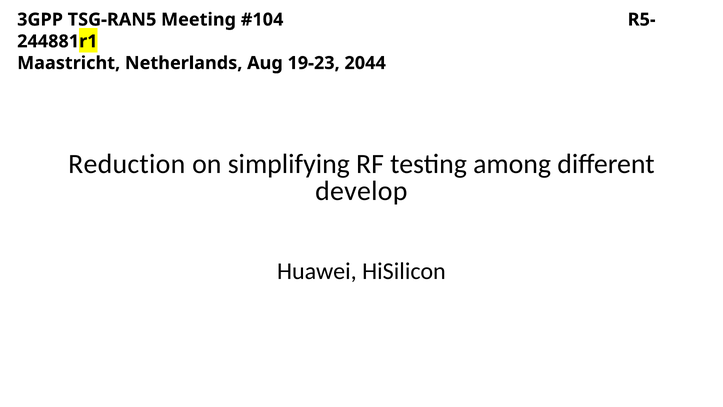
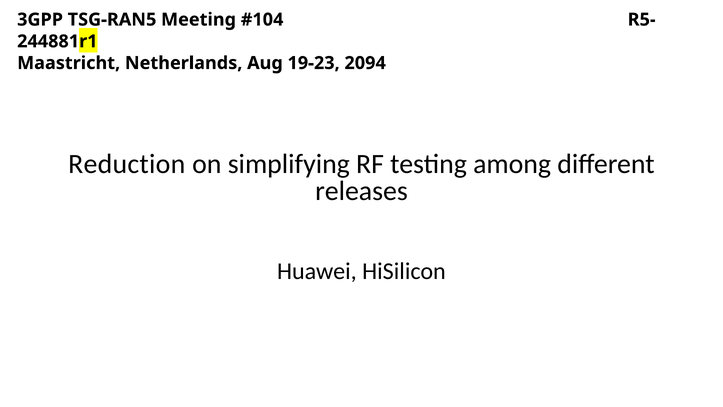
2044: 2044 -> 2094
develop: develop -> releases
